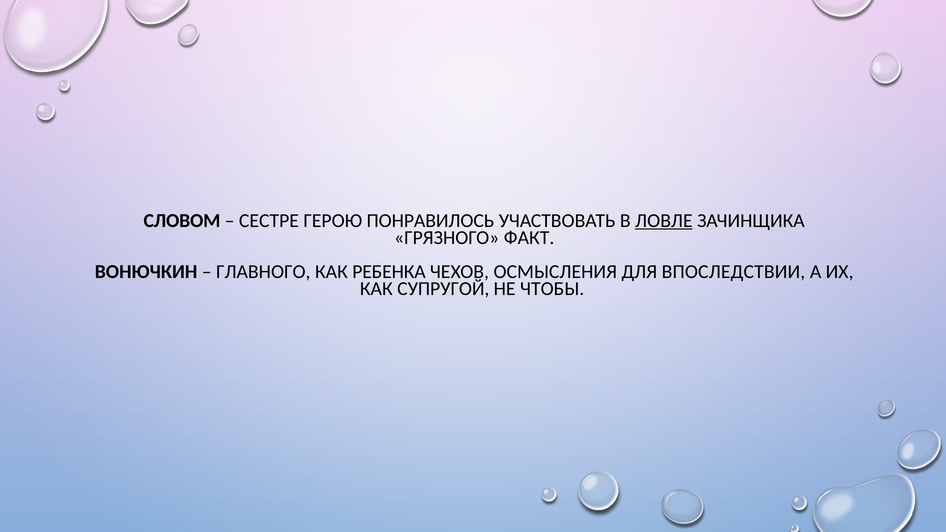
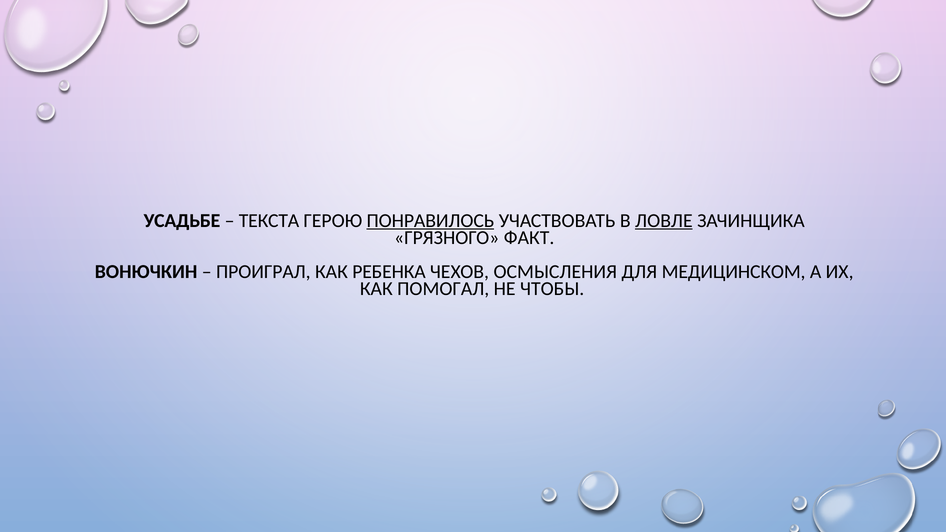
СЛОВОМ: СЛОВОМ -> УСАДЬБЕ
СЕСТРЕ: СЕСТРЕ -> ТЕКСТА
ПОНРАВИЛОСЬ underline: none -> present
ГЛАВНОГО: ГЛАВНОГО -> ПРОИГРАЛ
ВПОСЛЕДСТВИИ: ВПОСЛЕДСТВИИ -> МЕДИЦИНСКОМ
СУПРУГОЙ: СУПРУГОЙ -> ПОМОГАЛ
